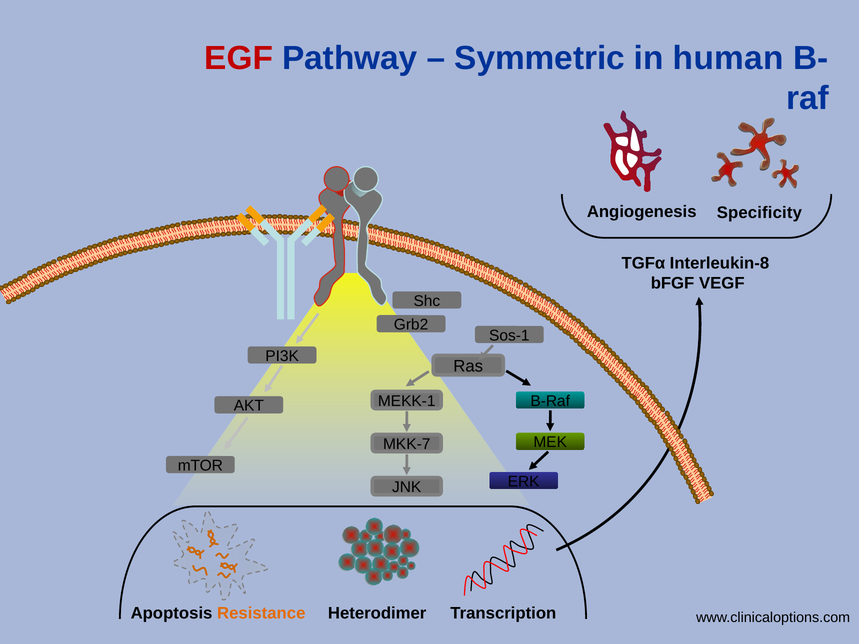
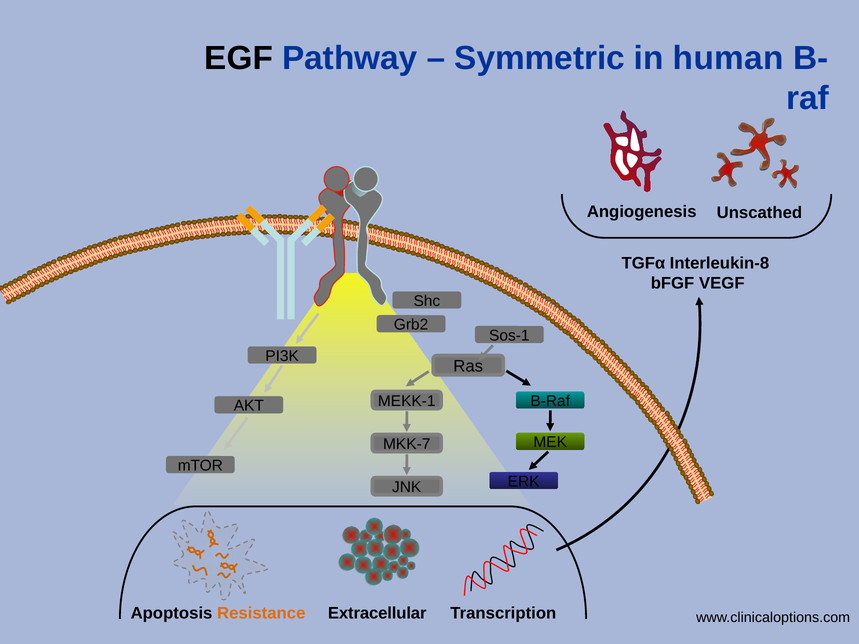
EGF colour: red -> black
Specificity: Specificity -> Unscathed
Heterodimer: Heterodimer -> Extracellular
